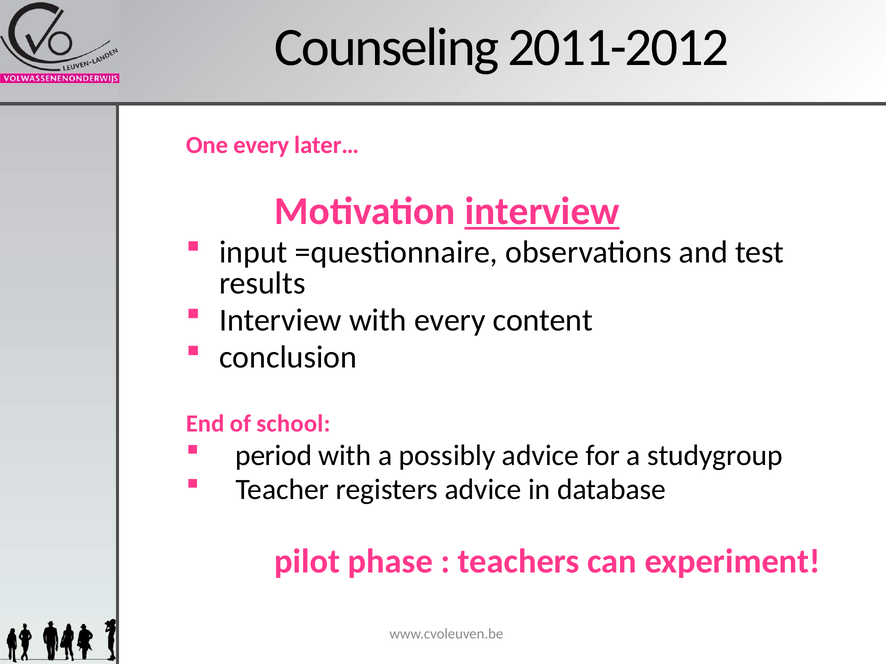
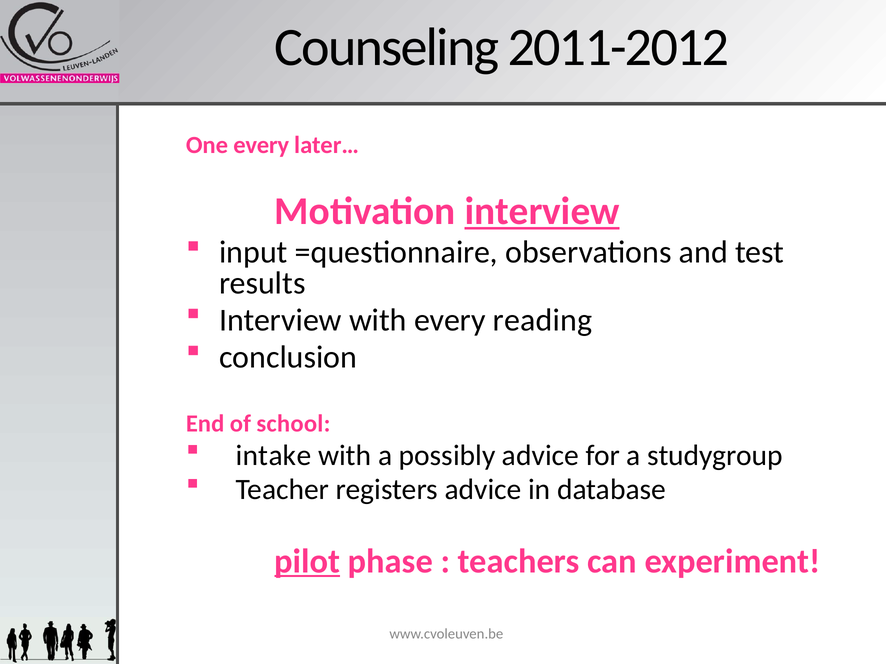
content: content -> reading
period: period -> intake
pilot underline: none -> present
